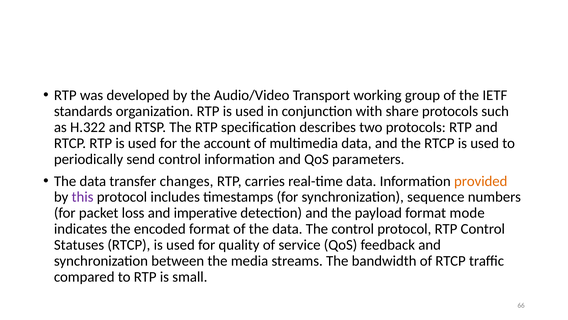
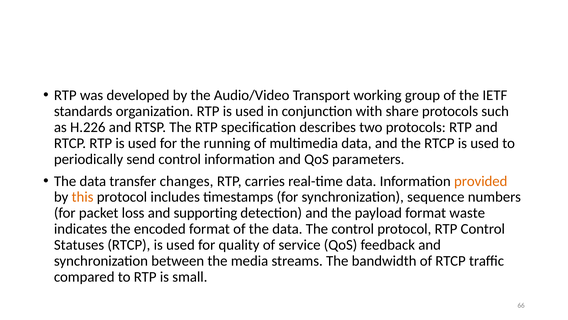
H.322: H.322 -> H.226
account: account -> running
this colour: purple -> orange
imperative: imperative -> supporting
mode: mode -> waste
